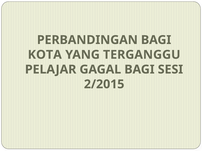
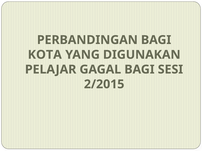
TERGANGGU: TERGANGGU -> DIGUNAKAN
